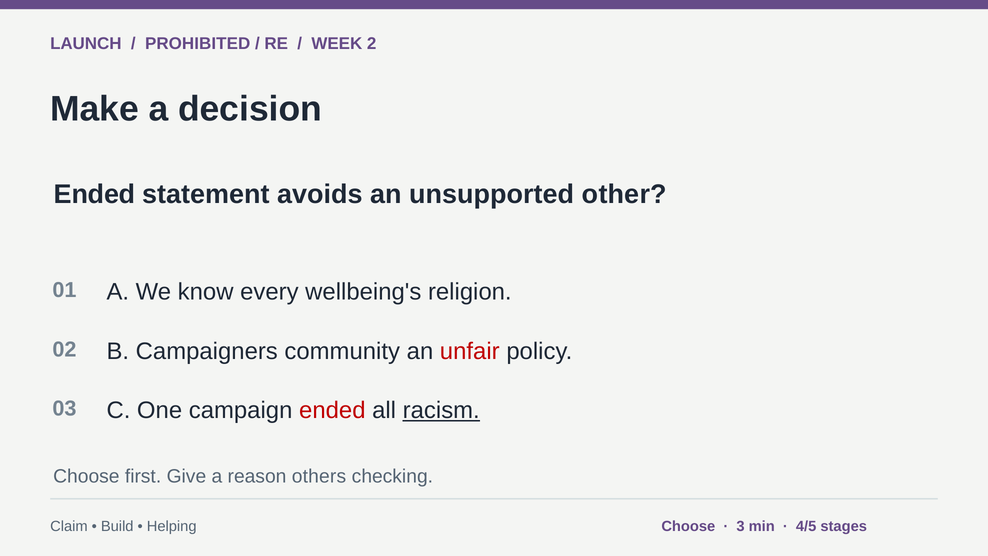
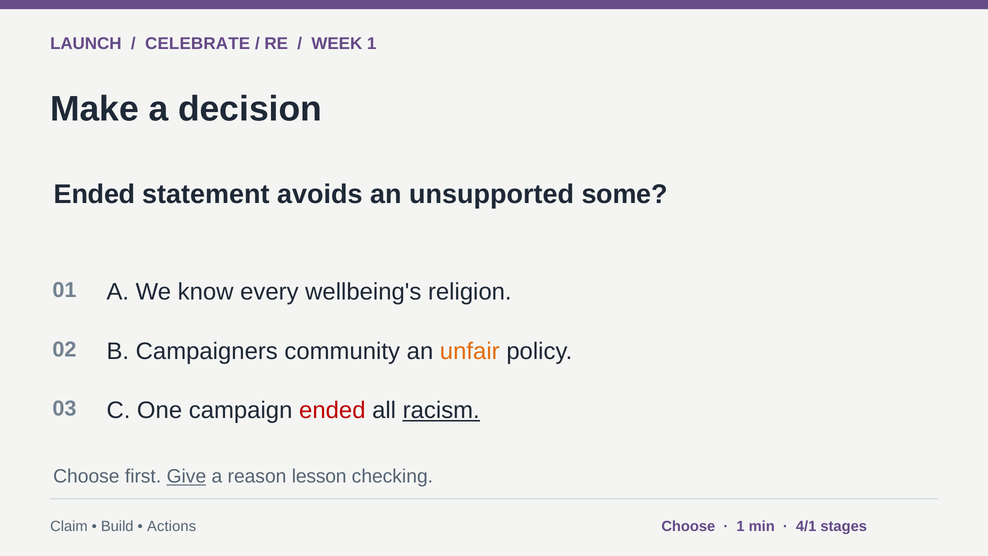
PROHIBITED: PROHIBITED -> CELEBRATE
WEEK 2: 2 -> 1
other: other -> some
unfair colour: red -> orange
Give underline: none -> present
others: others -> lesson
Helping: Helping -> Actions
3 at (741, 526): 3 -> 1
4/5: 4/5 -> 4/1
